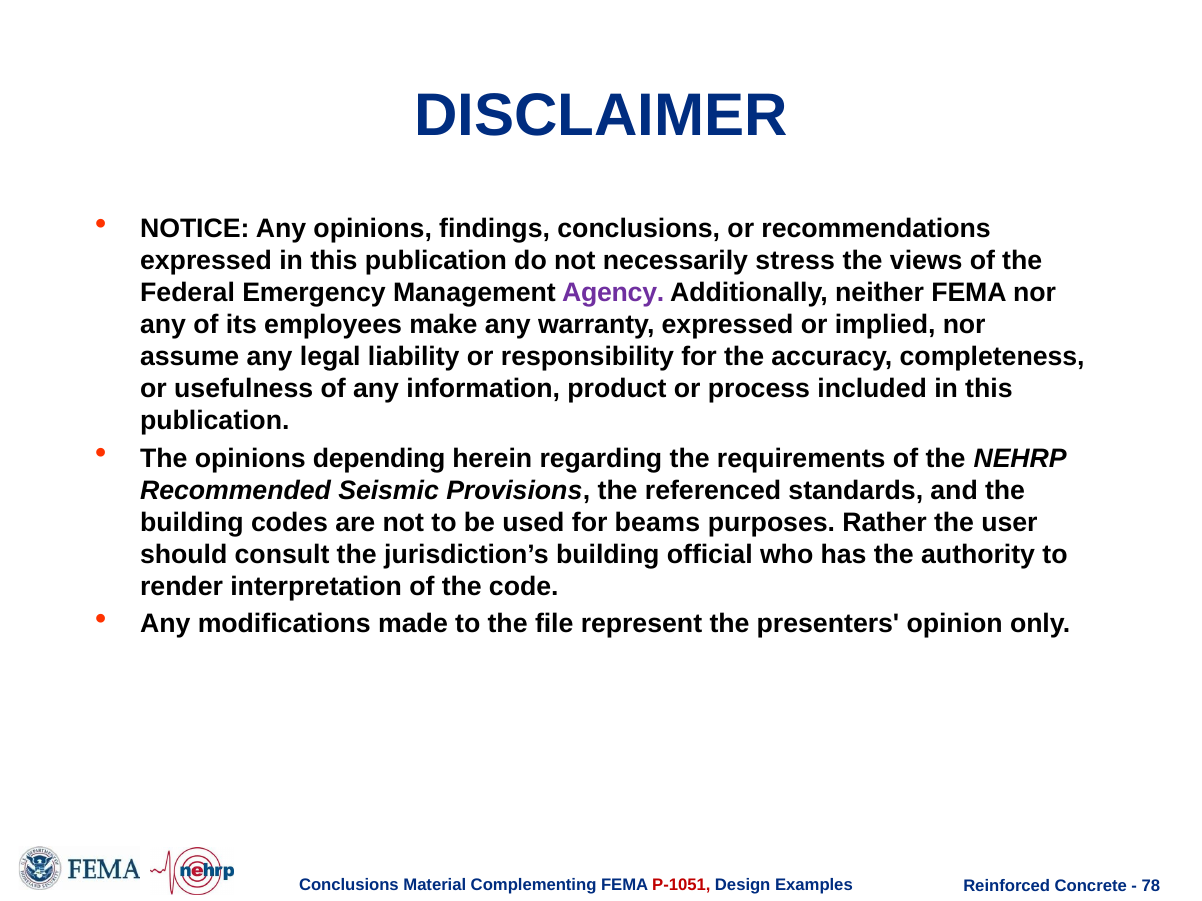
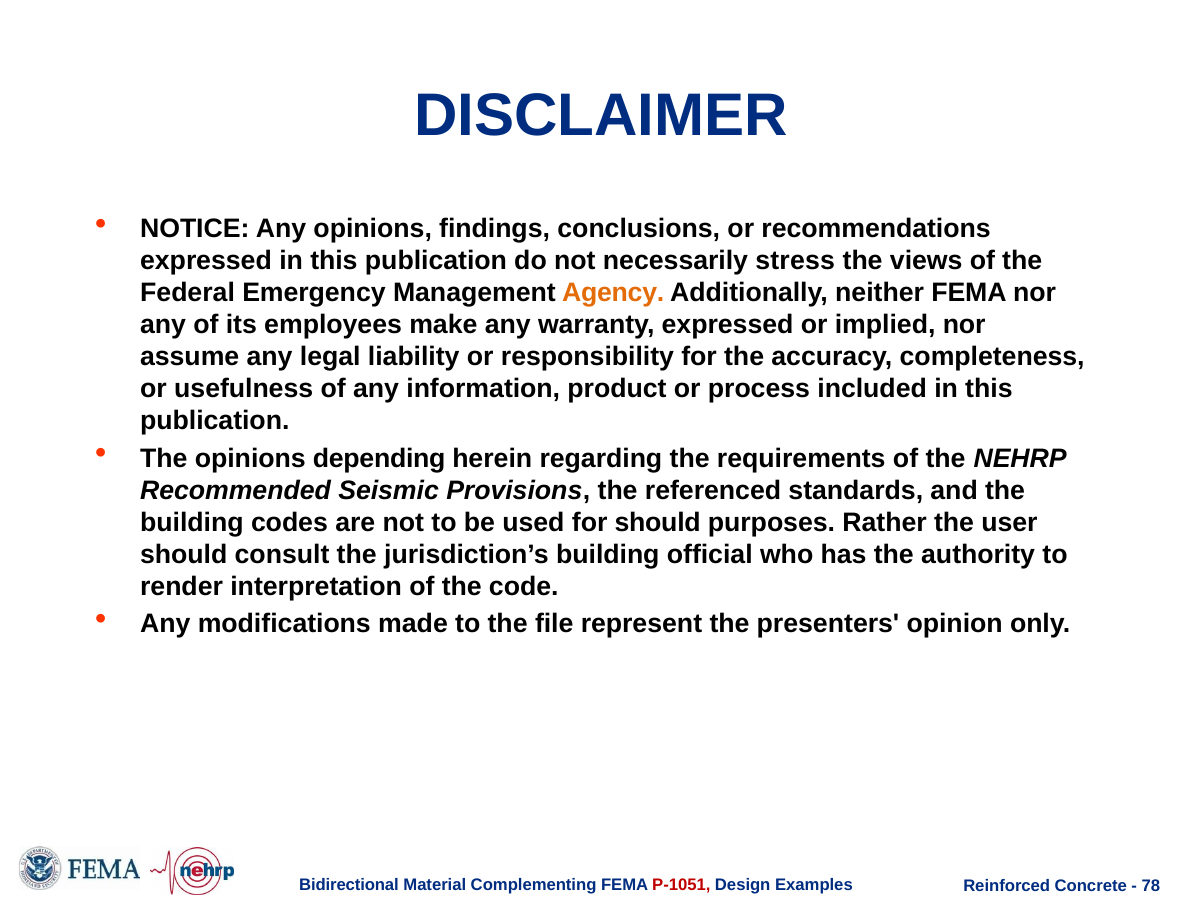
Agency colour: purple -> orange
for beams: beams -> should
Conclusions at (349, 885): Conclusions -> Bidirectional
